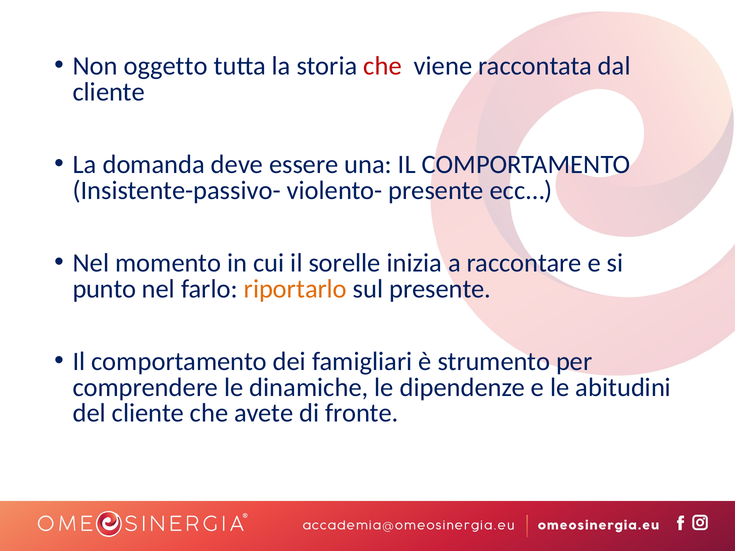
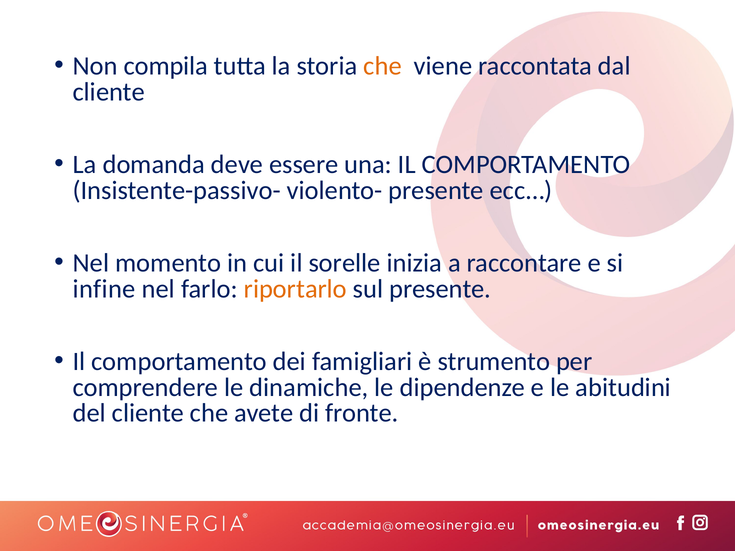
oggetto: oggetto -> compila
che at (383, 66) colour: red -> orange
punto: punto -> infine
